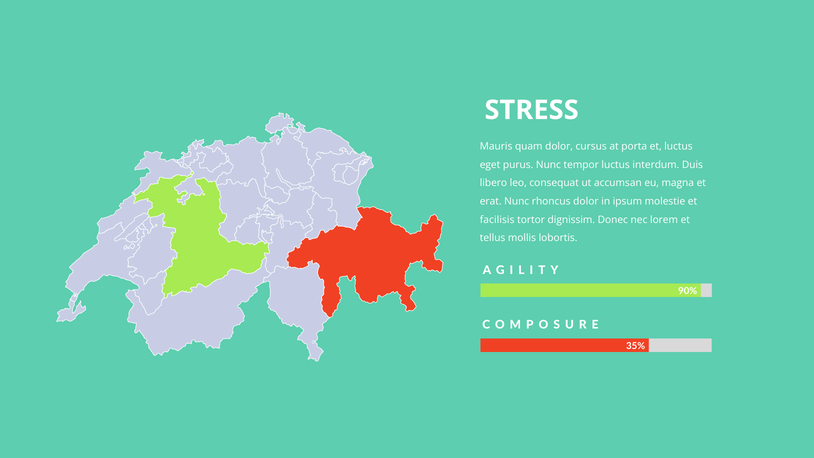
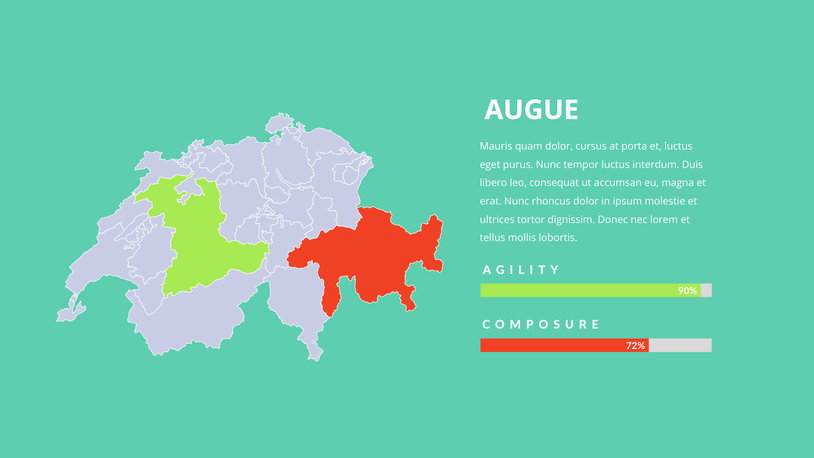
STRESS: STRESS -> AUGUE
facilisis: facilisis -> ultrices
35%: 35% -> 72%
